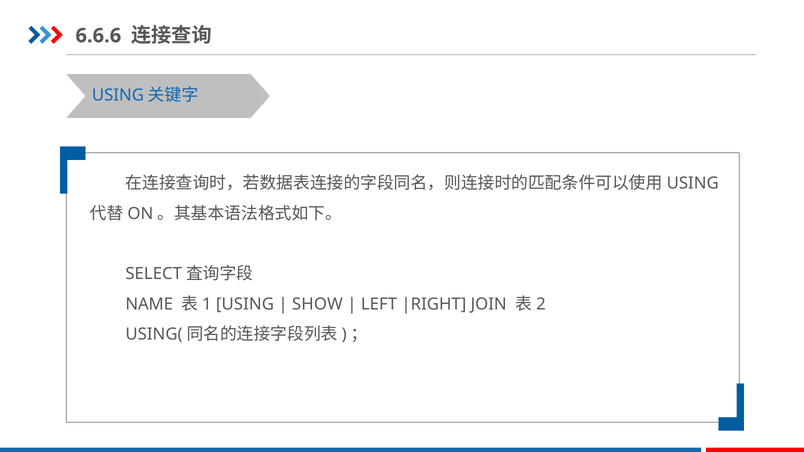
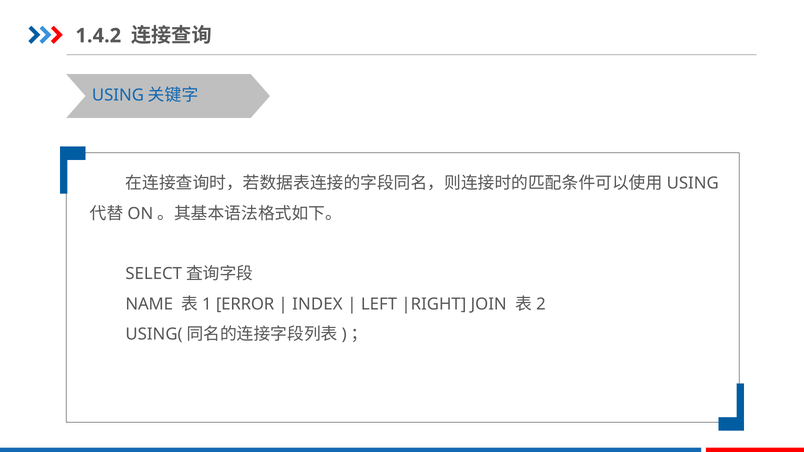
6.6.6: 6.6.6 -> 1.4.2
USING at (245, 304): USING -> ERROR
SHOW: SHOW -> INDEX
